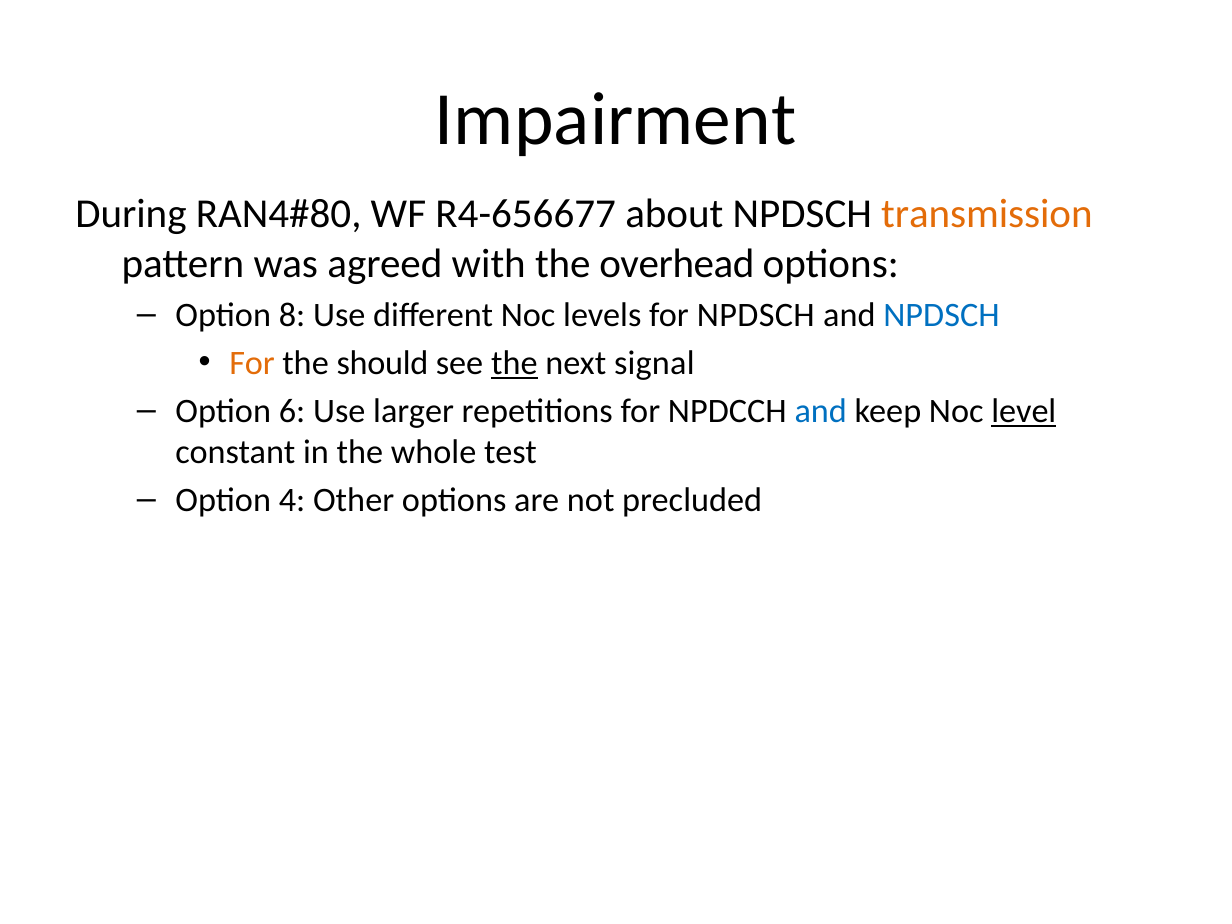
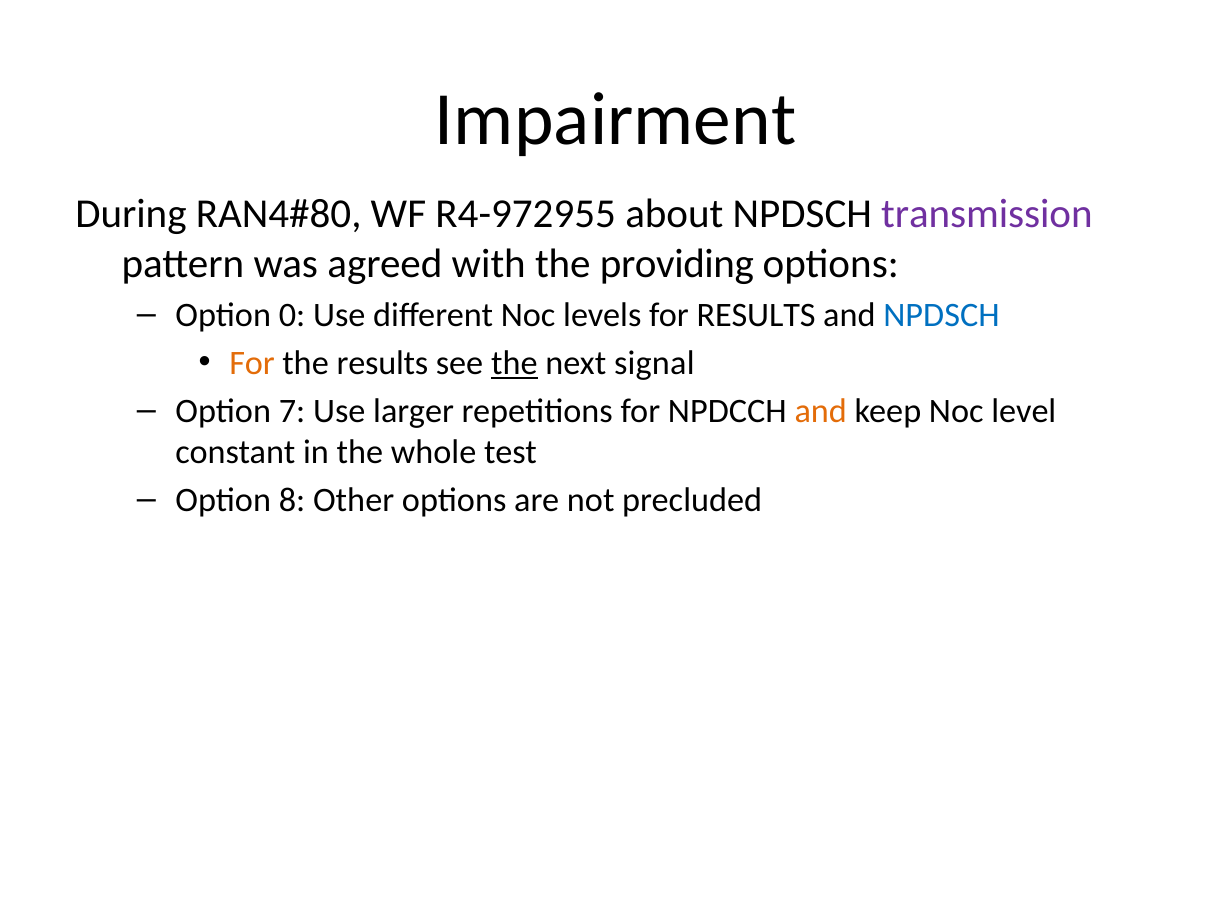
R4-656677: R4-656677 -> R4-972955
transmission colour: orange -> purple
overhead: overhead -> providing
8: 8 -> 0
for NPDSCH: NPDSCH -> RESULTS
the should: should -> results
6: 6 -> 7
and at (821, 411) colour: blue -> orange
level underline: present -> none
4: 4 -> 8
